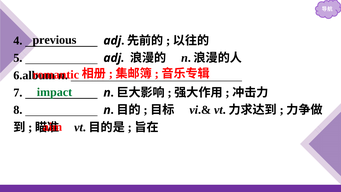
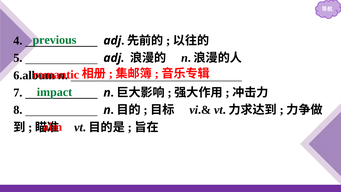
previous colour: black -> green
